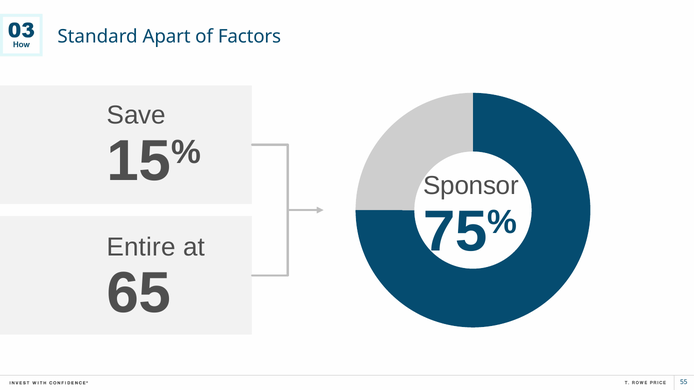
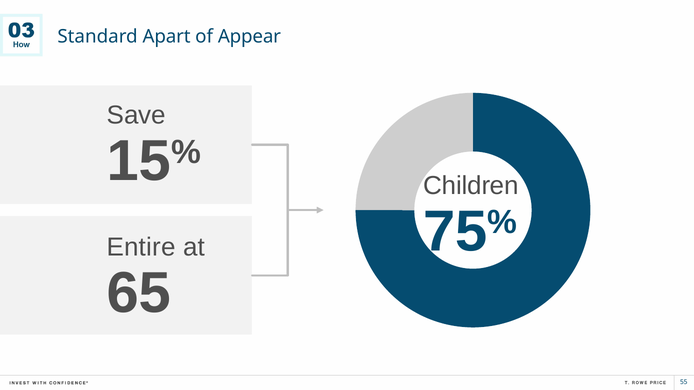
Factors: Factors -> Appear
Sponsor: Sponsor -> Children
